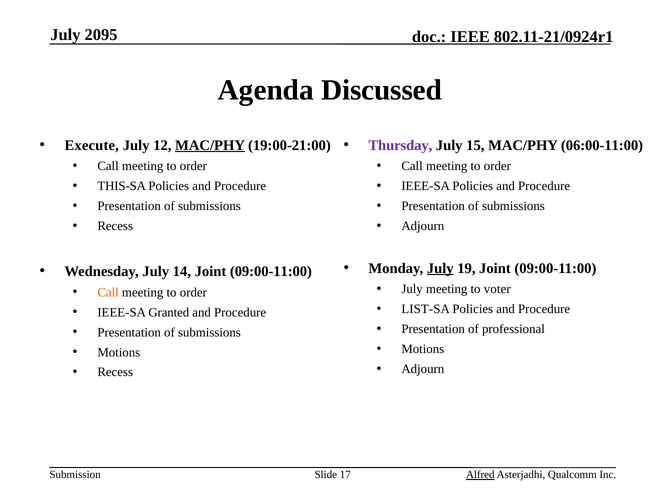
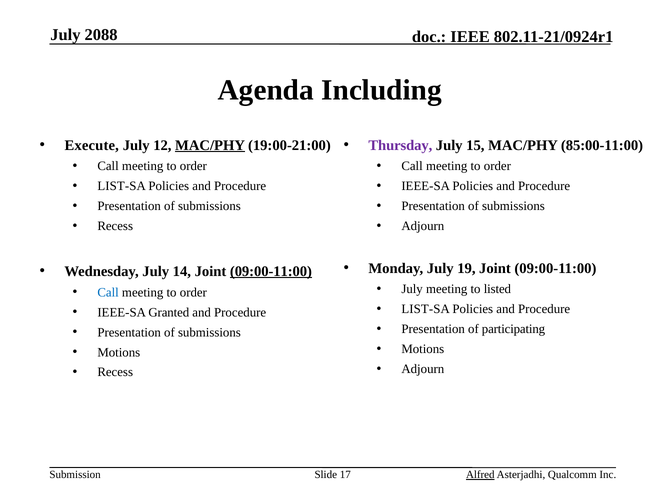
2095: 2095 -> 2088
Discussed: Discussed -> Including
06:00-11:00: 06:00-11:00 -> 85:00-11:00
THIS-SA at (122, 186): THIS-SA -> LIST-SA
July at (440, 268) underline: present -> none
09:00-11:00 at (271, 271) underline: none -> present
voter: voter -> listed
Call at (108, 292) colour: orange -> blue
professional: professional -> participating
